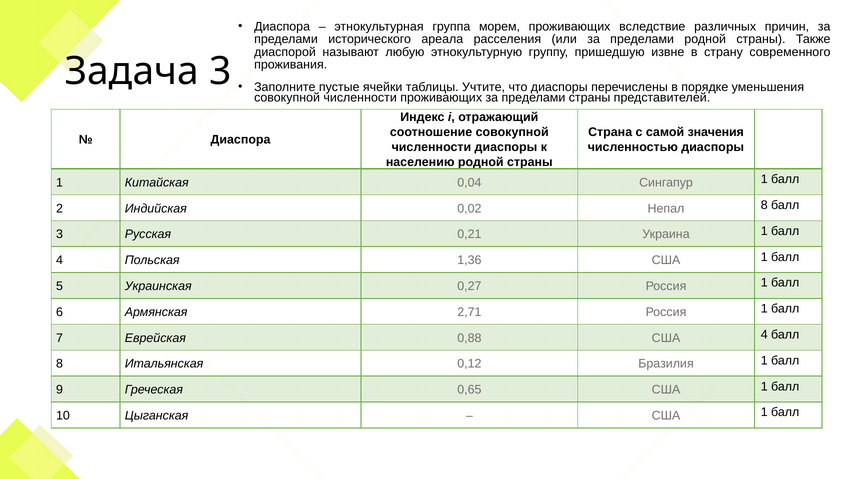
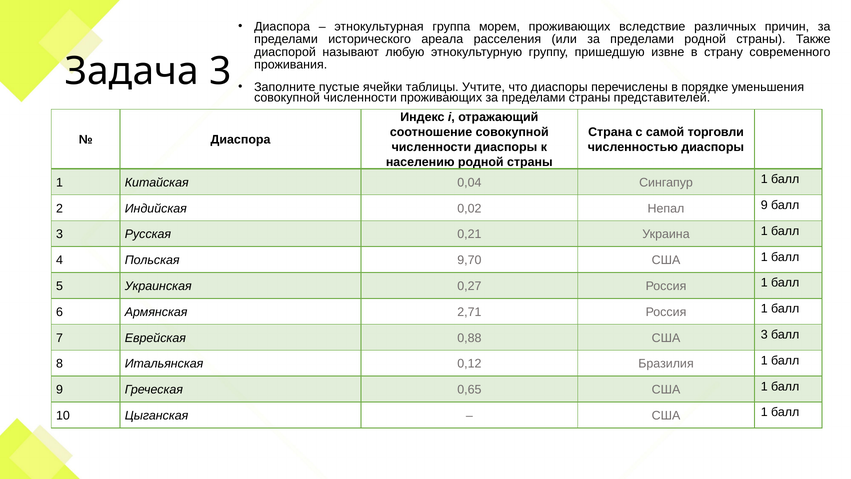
значения: значения -> торговли
Непал 8: 8 -> 9
1,36: 1,36 -> 9,70
США 4: 4 -> 3
